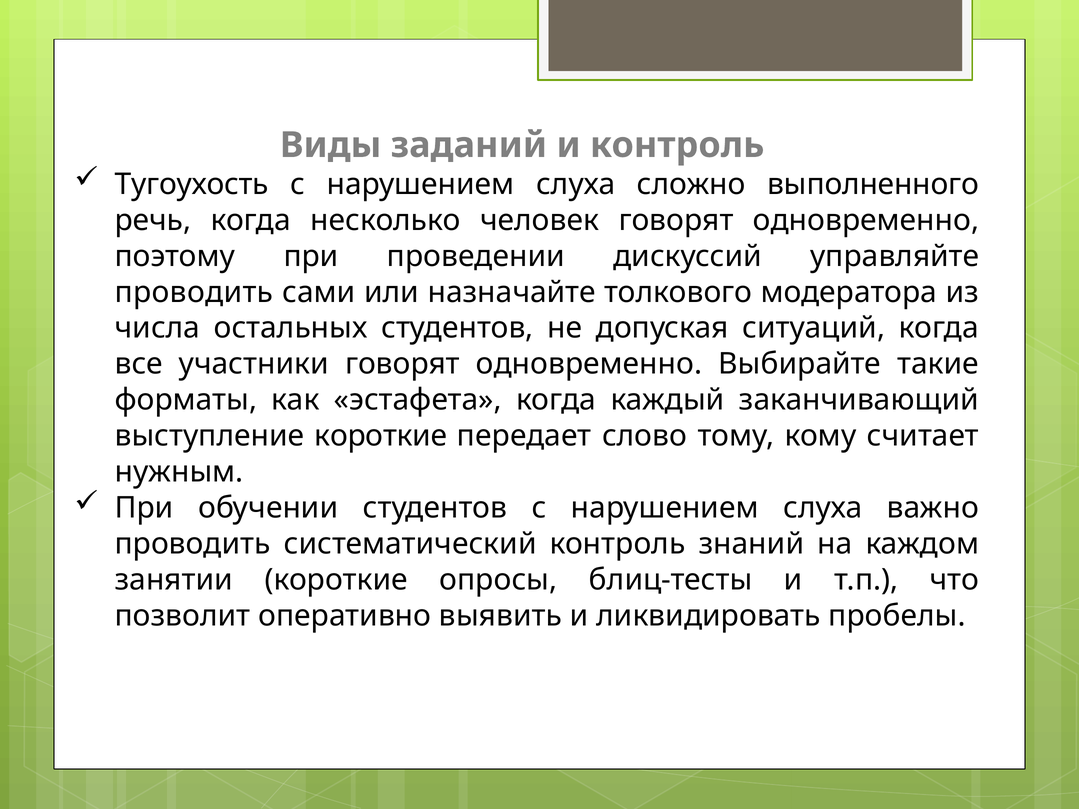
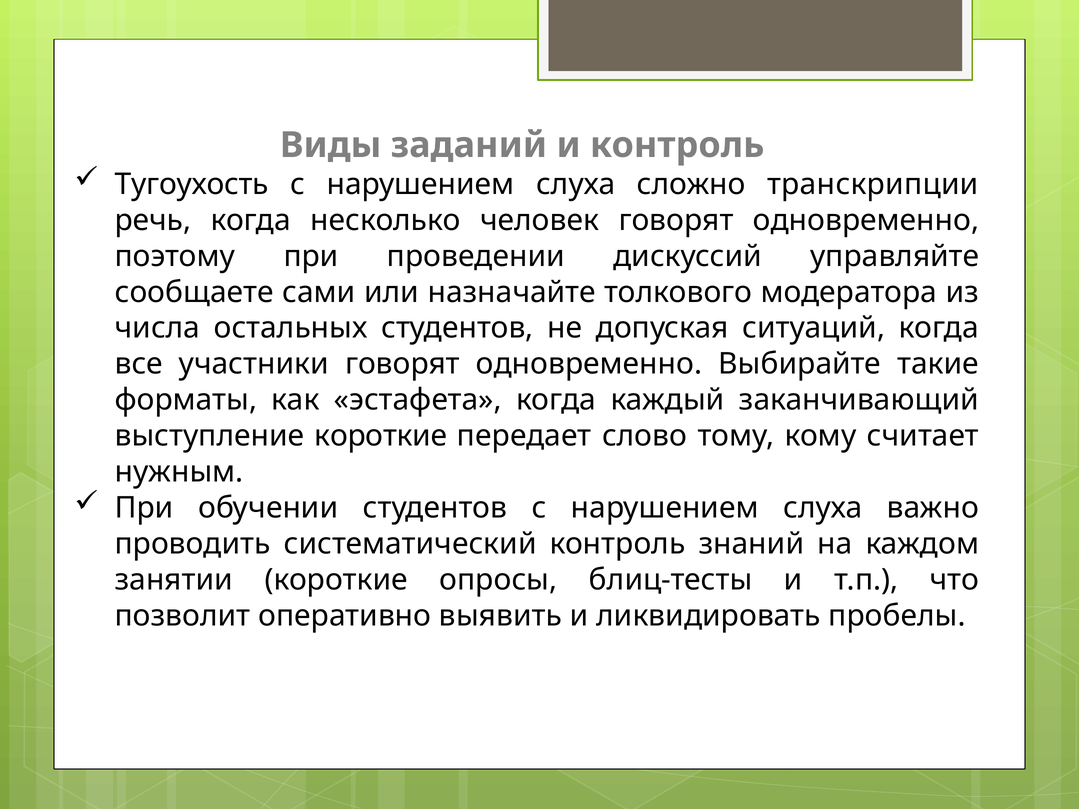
выполненного: выполненного -> транскрипции
проводить at (194, 292): проводить -> сообщаете
